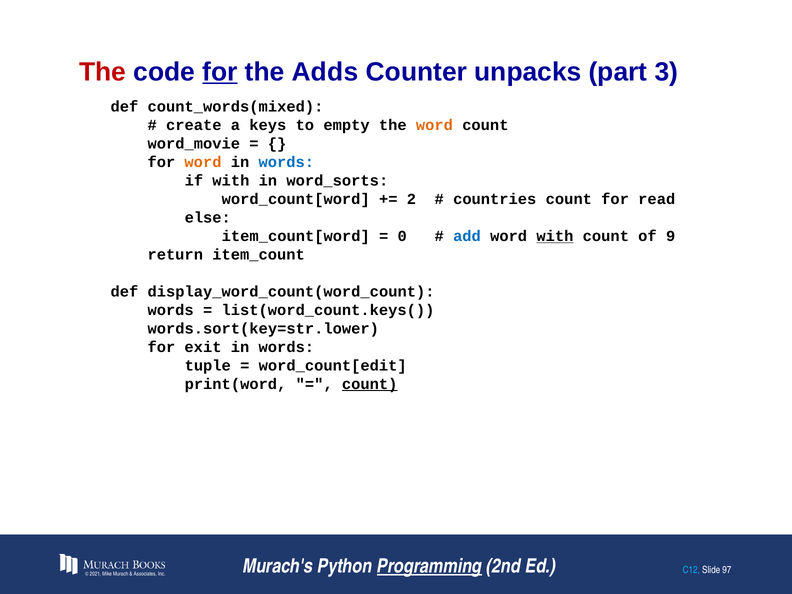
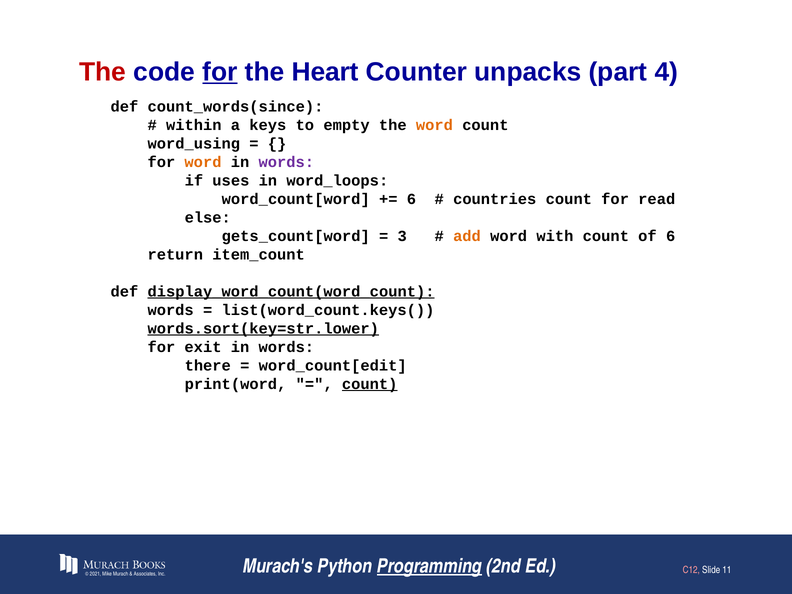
Adds: Adds -> Heart
3: 3 -> 4
count_words(mixed: count_words(mixed -> count_words(since
create: create -> within
word_movie: word_movie -> word_using
words at (286, 162) colour: blue -> purple
if with: with -> uses
word_sorts: word_sorts -> word_loops
2 at (411, 199): 2 -> 6
item_count[word: item_count[word -> gets_count[word
0: 0 -> 3
add colour: blue -> orange
with at (555, 236) underline: present -> none
of 9: 9 -> 6
display_word_count(word_count underline: none -> present
words.sort(key=str.lower underline: none -> present
tuple: tuple -> there
C12 colour: light blue -> pink
97: 97 -> 11
